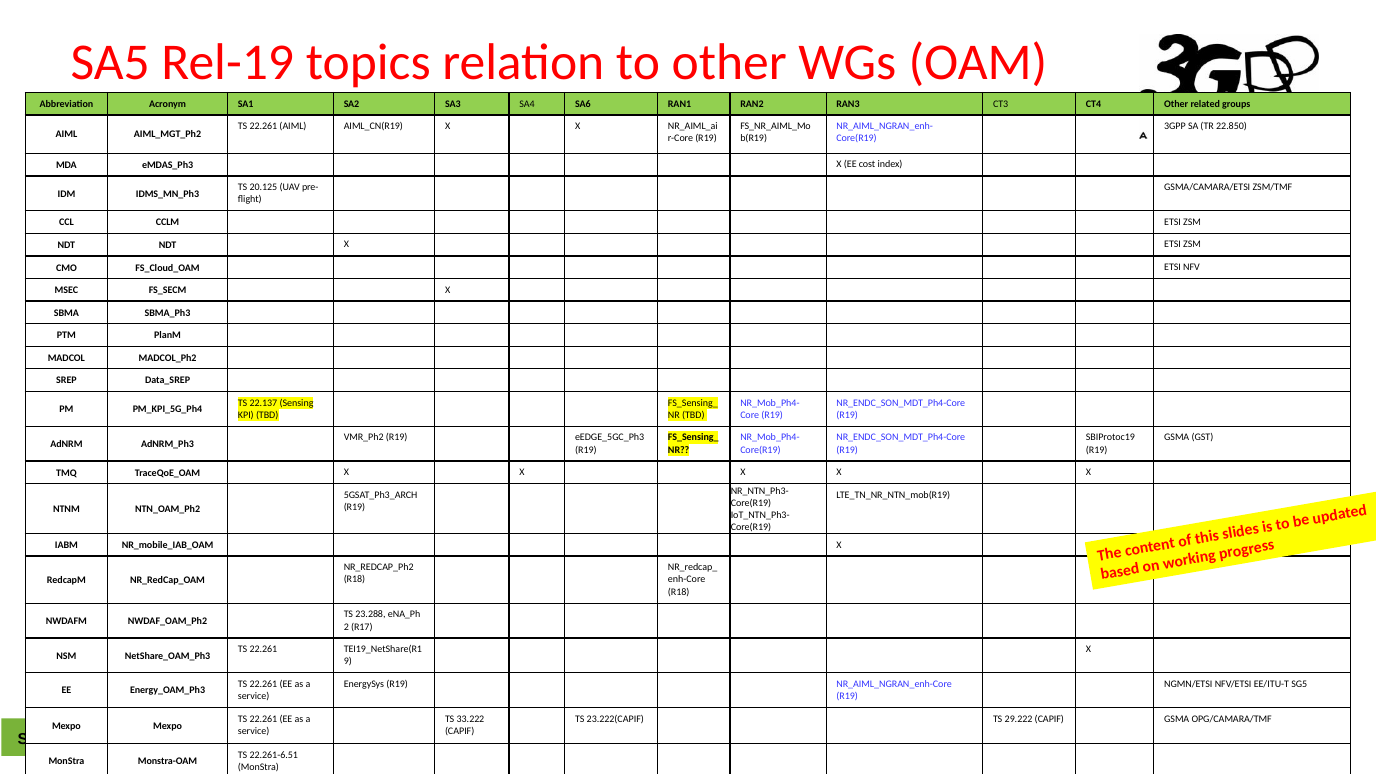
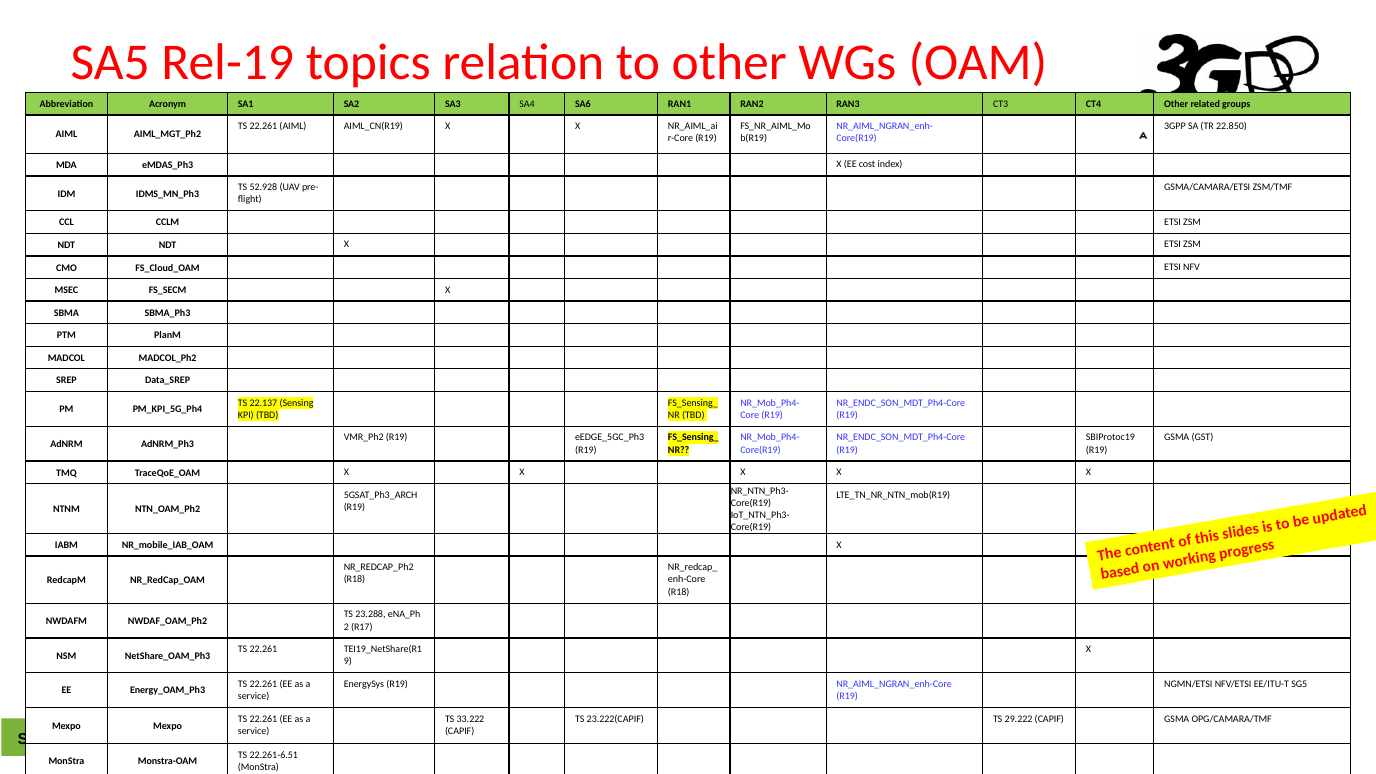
20.125: 20.125 -> 52.928
